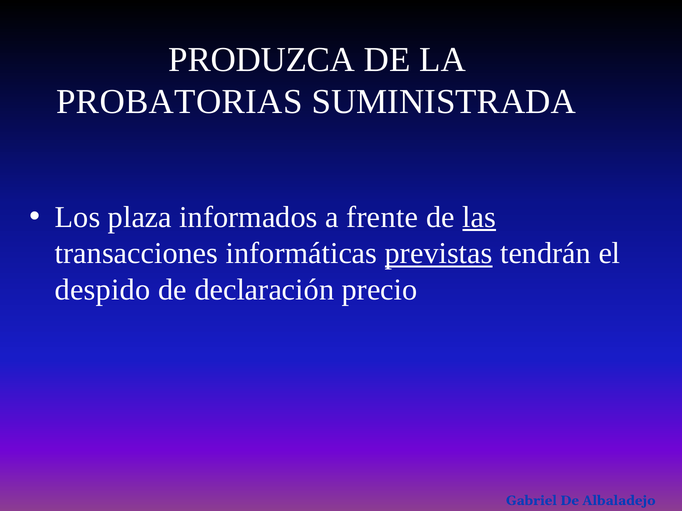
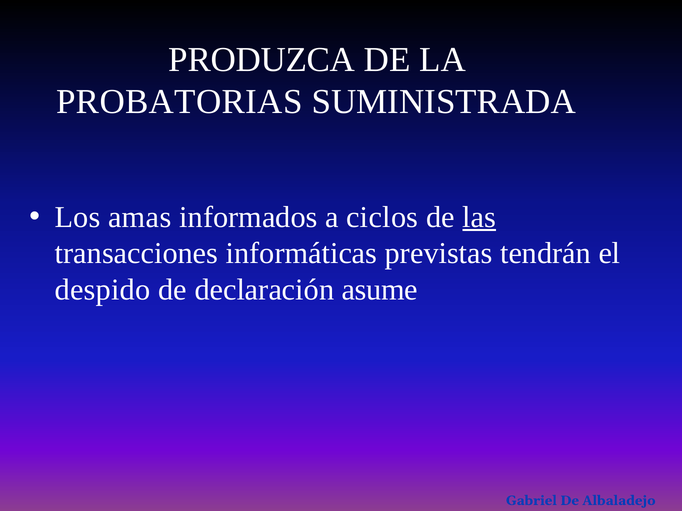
plaza: plaza -> amas
frente: frente -> ciclos
previstas underline: present -> none
precio: precio -> asume
